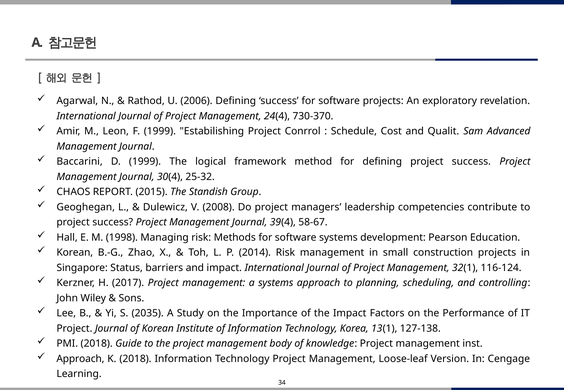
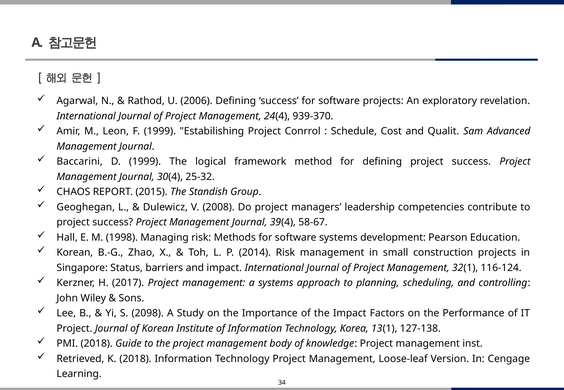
730-370: 730-370 -> 939-370
2035: 2035 -> 2098
Approach at (80, 359): Approach -> Retrieved
